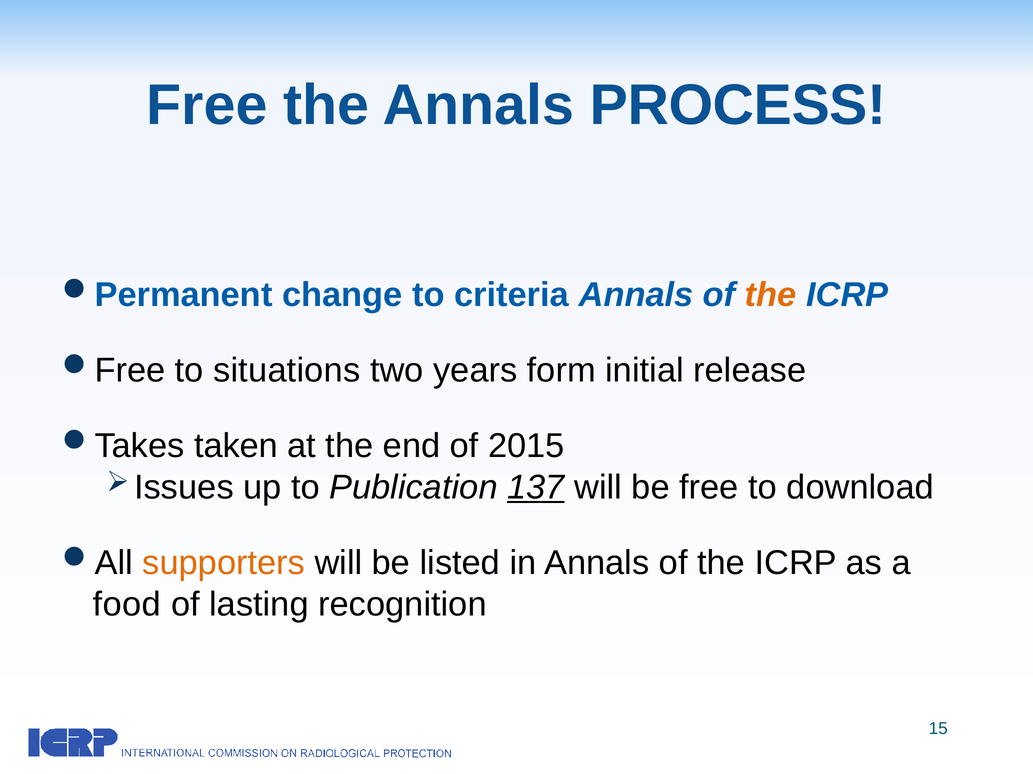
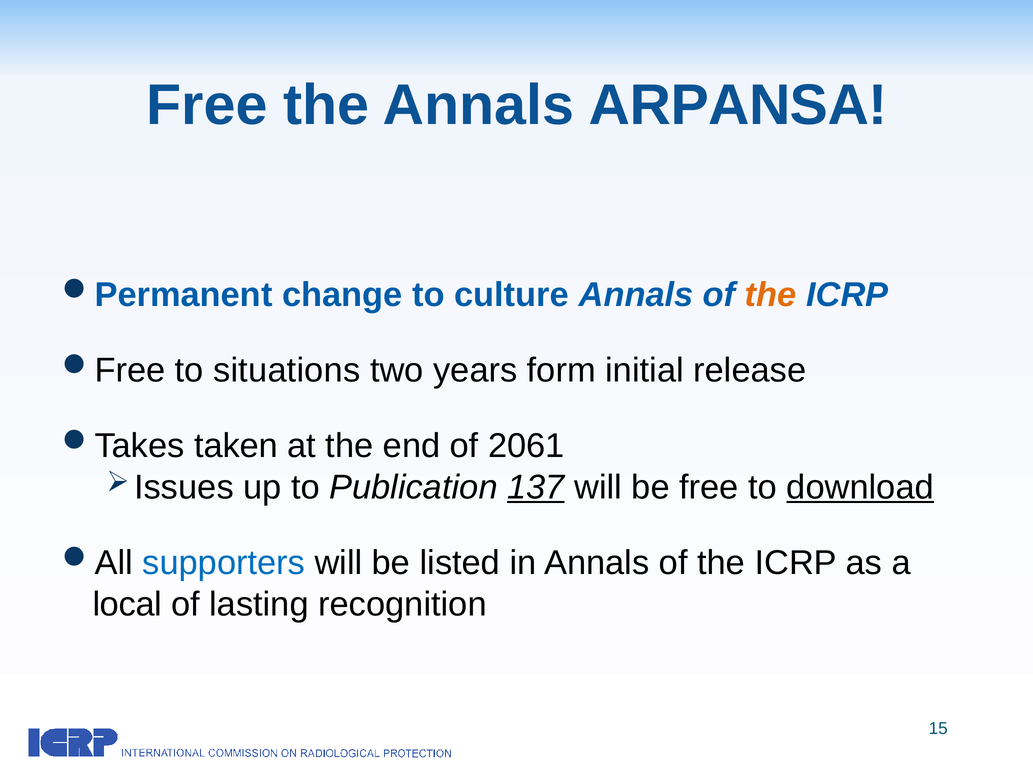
PROCESS: PROCESS -> ARPANSA
criteria: criteria -> culture
2015: 2015 -> 2061
download underline: none -> present
supporters colour: orange -> blue
food: food -> local
